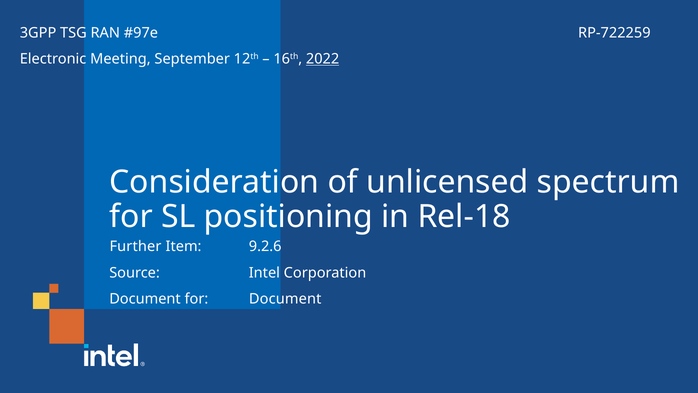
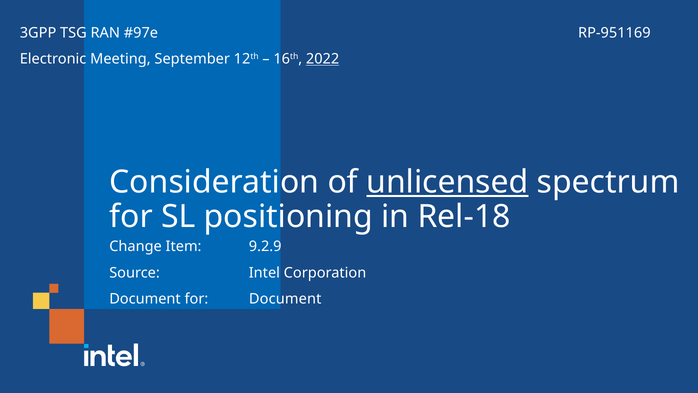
RP-722259: RP-722259 -> RP-951169
unlicensed underline: none -> present
Further: Further -> Change
9.2.6: 9.2.6 -> 9.2.9
